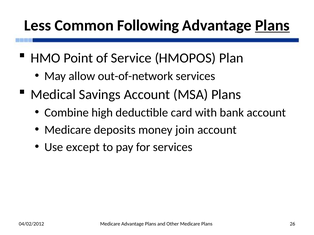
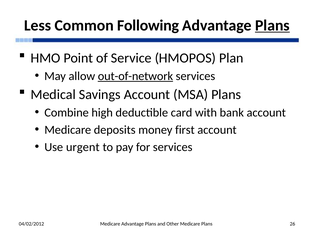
out-of-network underline: none -> present
join: join -> first
except: except -> urgent
